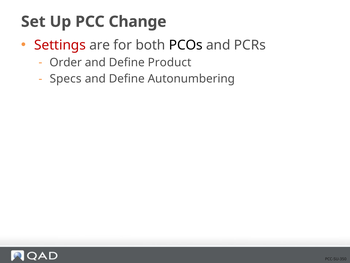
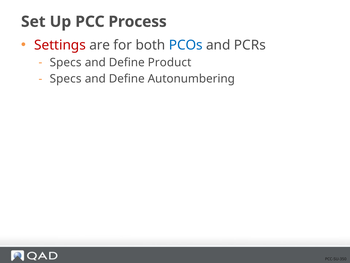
Change: Change -> Process
PCOs colour: black -> blue
Order at (66, 62): Order -> Specs
